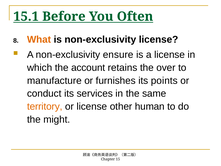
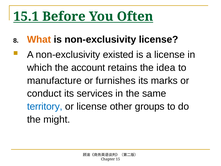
ensure: ensure -> existed
over: over -> idea
points: points -> marks
territory colour: orange -> blue
human: human -> groups
